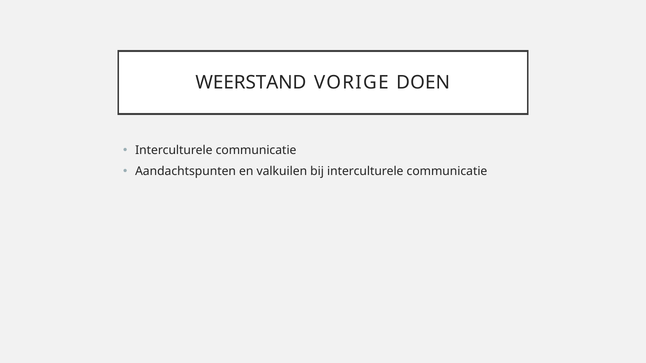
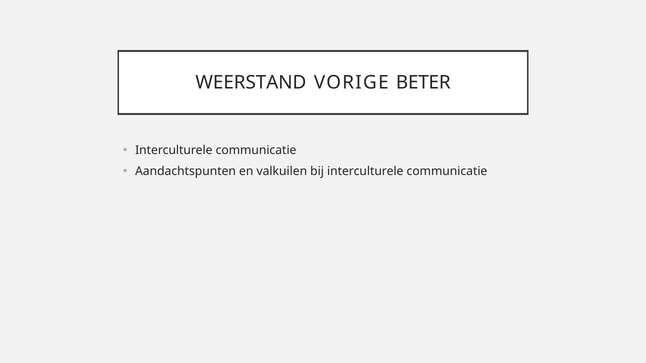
DOEN: DOEN -> BETER
